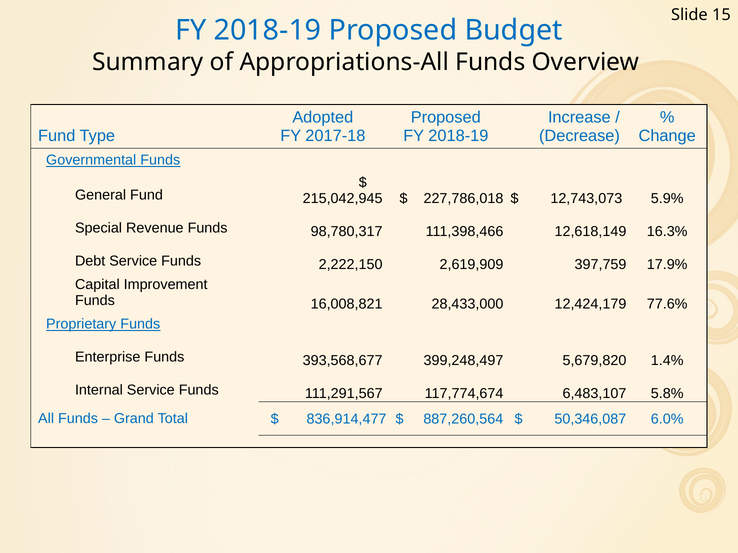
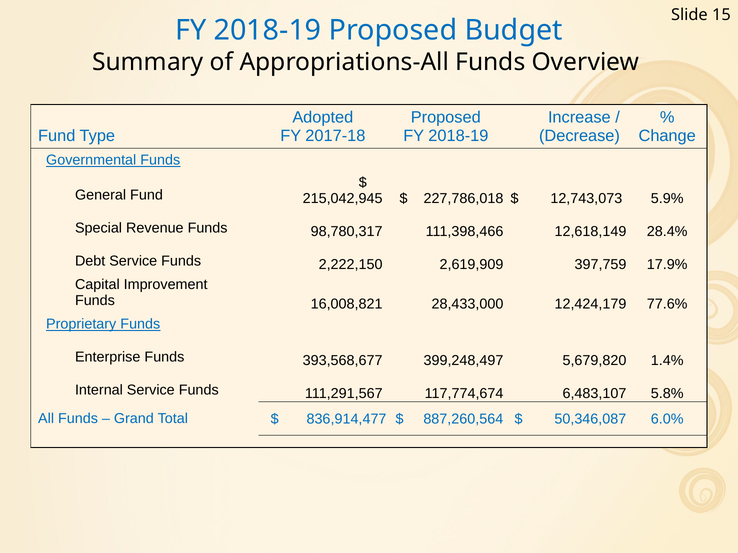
16.3%: 16.3% -> 28.4%
